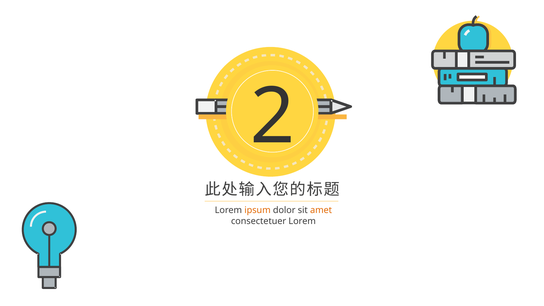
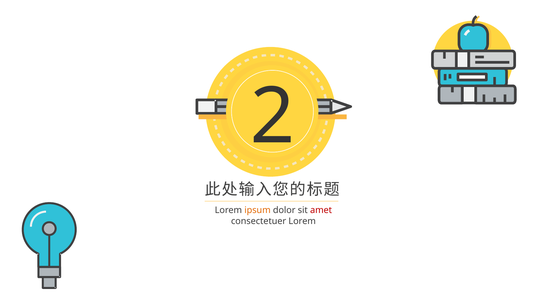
amet colour: orange -> red
